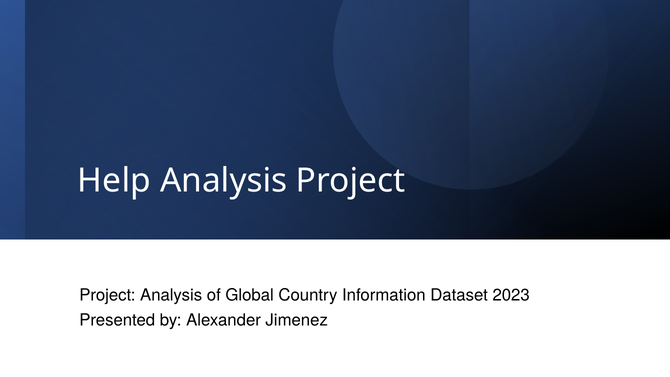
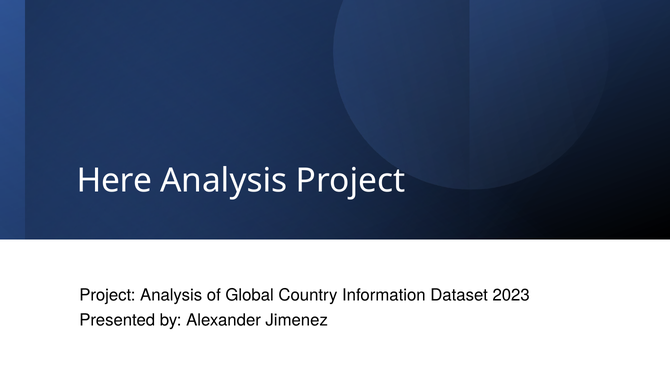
Help: Help -> Here
